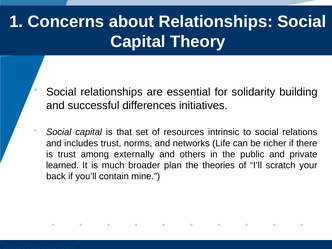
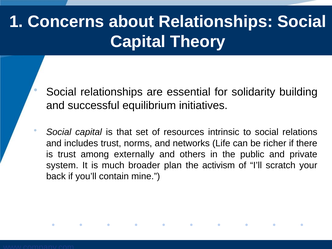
differences: differences -> equilibrium
learned: learned -> system
theories: theories -> activism
